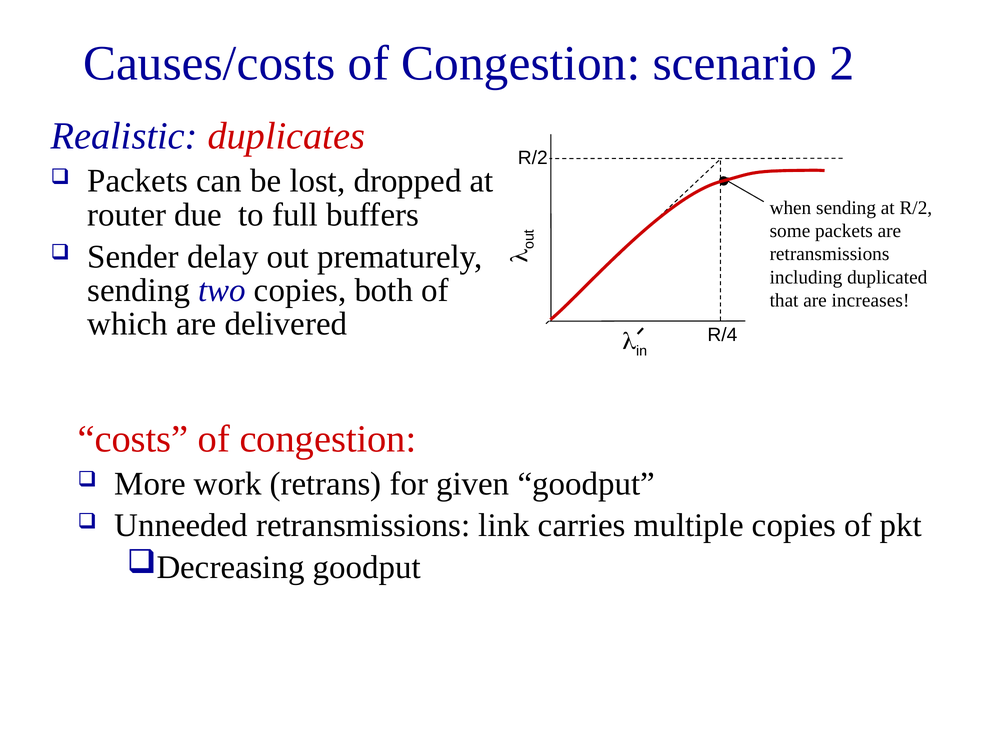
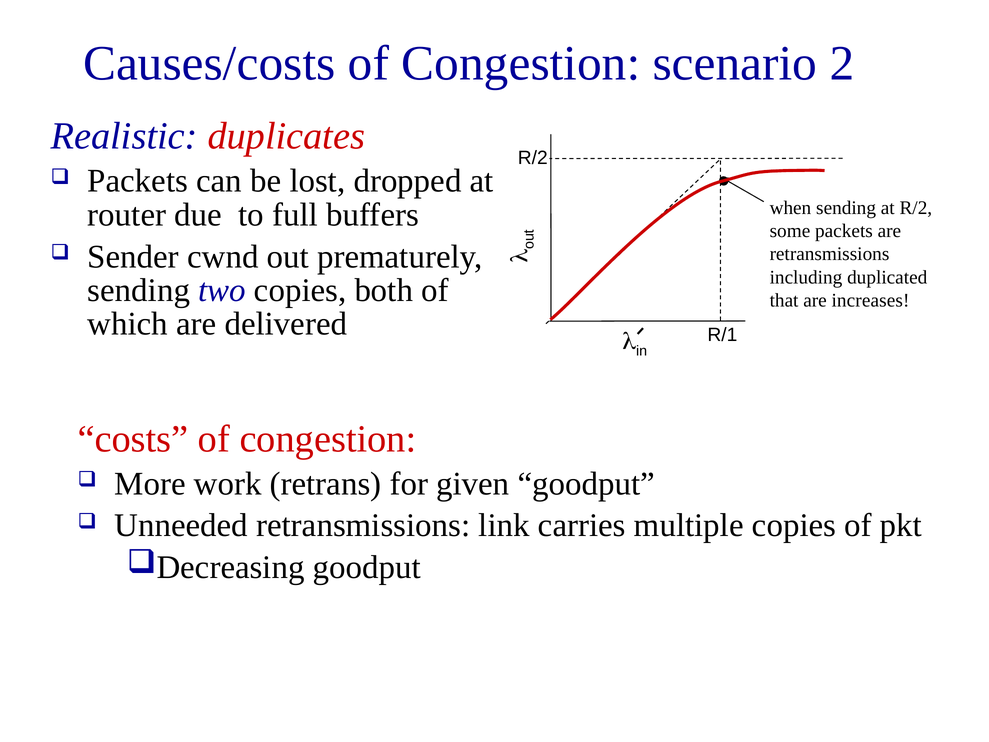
delay: delay -> cwnd
R/4: R/4 -> R/1
